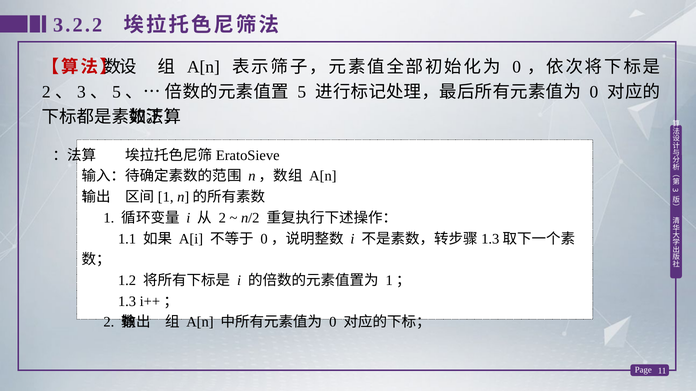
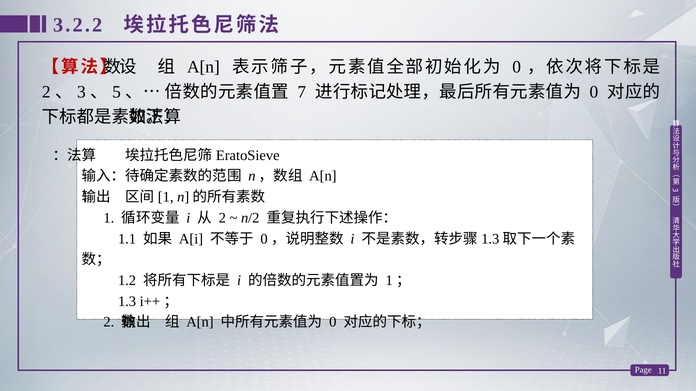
5 at (302, 92): 5 -> 7
